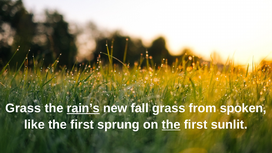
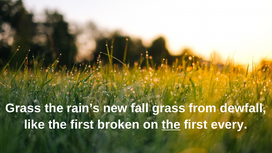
rain’s underline: present -> none
spoken: spoken -> dewfall
sprung: sprung -> broken
sunlit: sunlit -> every
